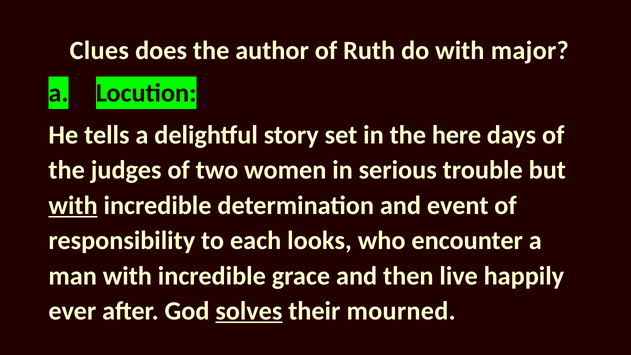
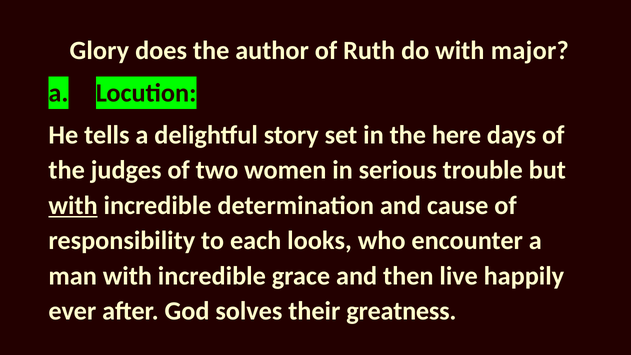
Clues: Clues -> Glory
event: event -> cause
solves underline: present -> none
mourned: mourned -> greatness
